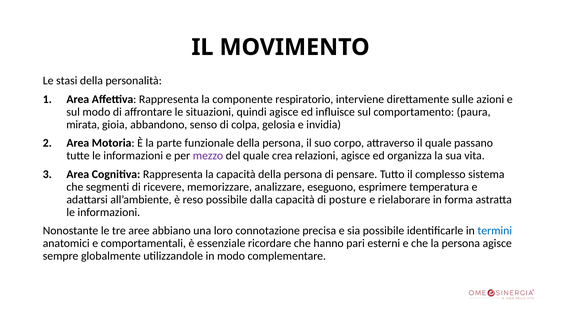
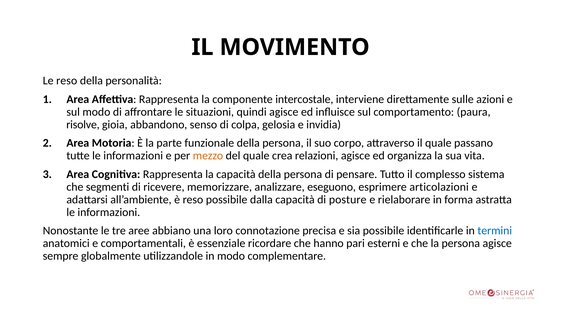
Le stasi: stasi -> reso
respiratorio: respiratorio -> intercostale
mirata: mirata -> risolve
mezzo colour: purple -> orange
temperatura: temperatura -> articolazioni
